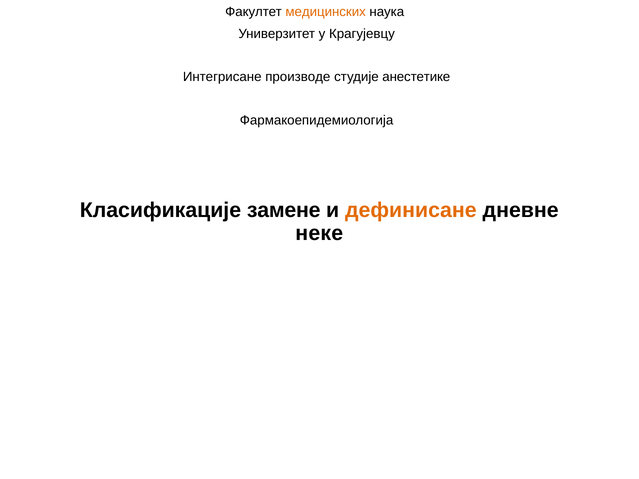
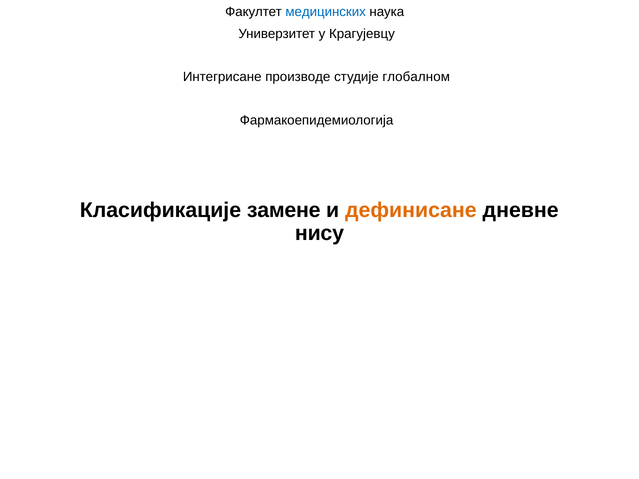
медицинских colour: orange -> blue
анестетике: анестетике -> глобалном
неке: неке -> нису
